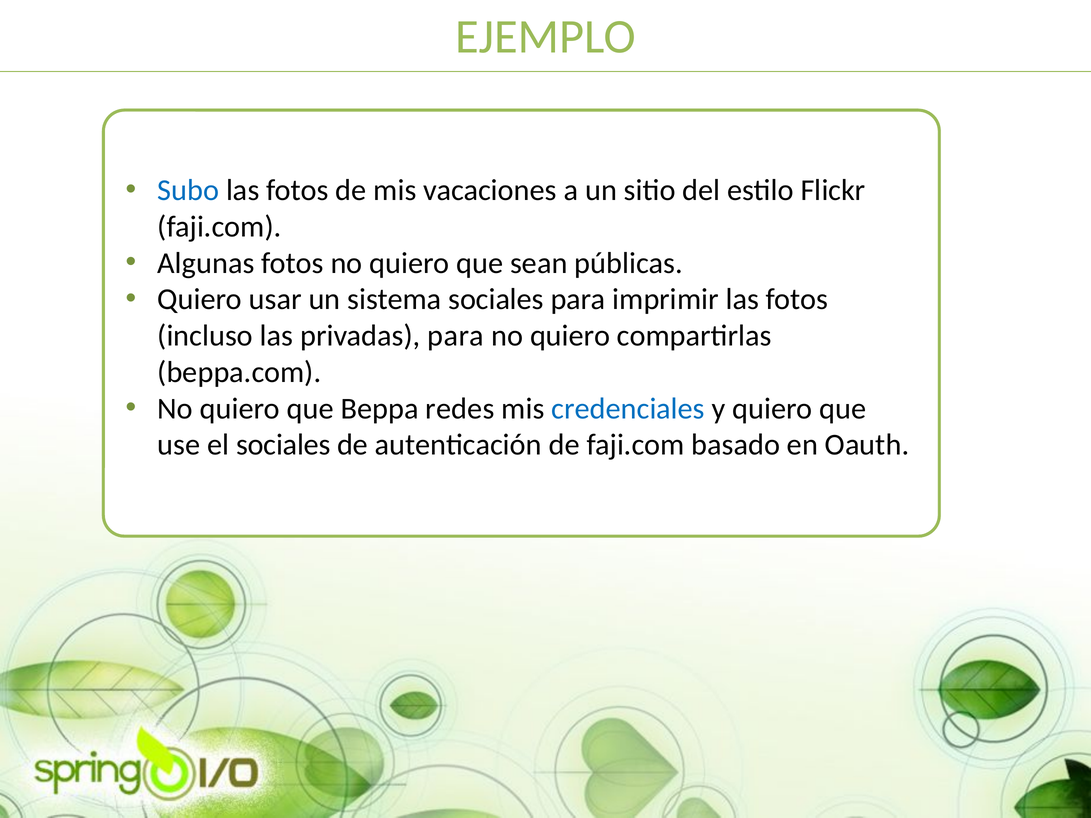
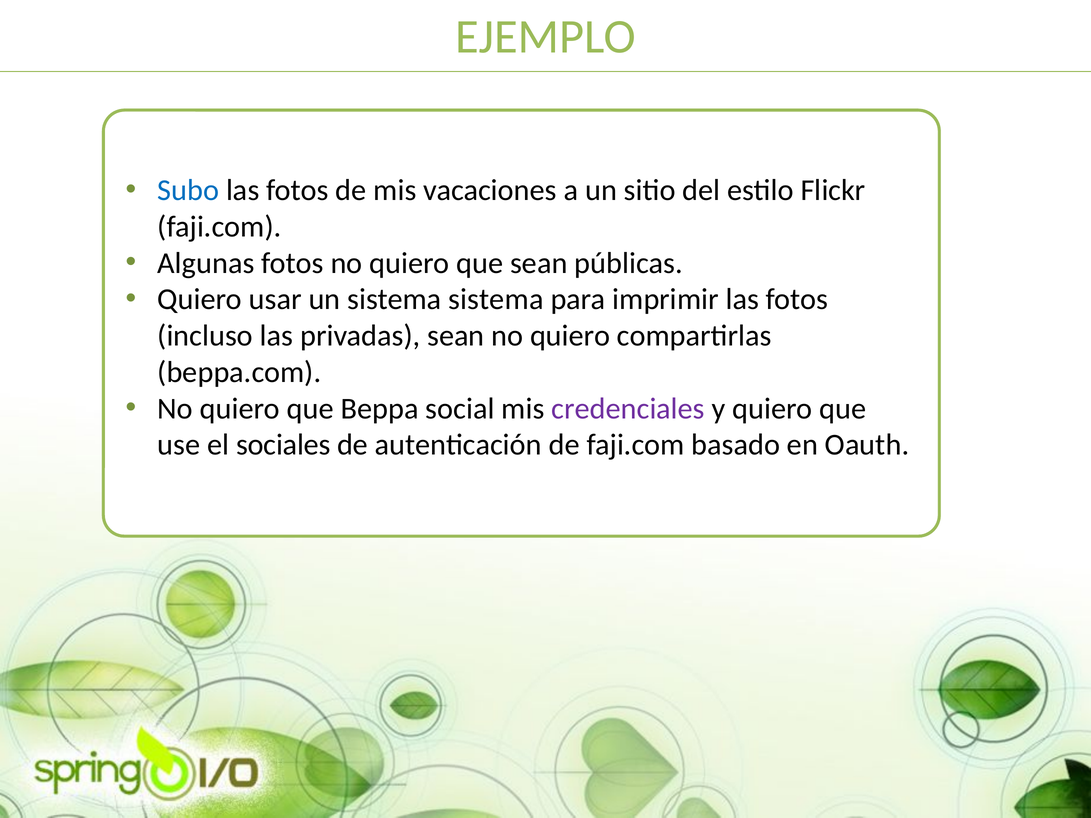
sistema sociales: sociales -> sistema
privadas para: para -> sean
redes: redes -> social
credenciales colour: blue -> purple
